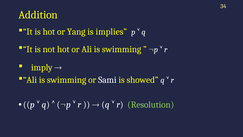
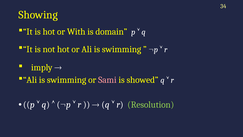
Addition: Addition -> Showing
Yang: Yang -> With
implies: implies -> domain
Sami colour: white -> pink
